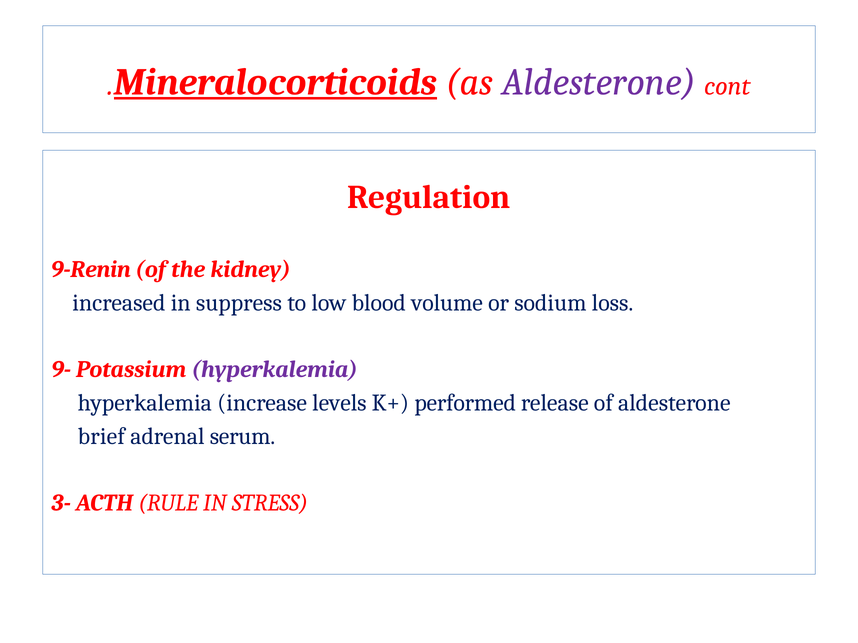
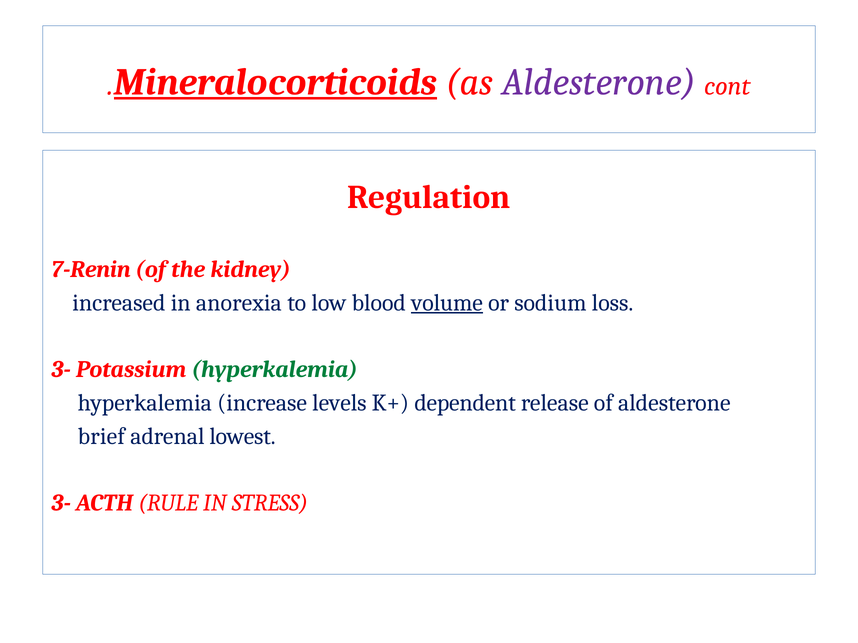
9-Renin: 9-Renin -> 7-Renin
suppress: suppress -> anorexia
volume underline: none -> present
9- at (61, 370): 9- -> 3-
hyperkalemia at (275, 370) colour: purple -> green
performed: performed -> dependent
serum: serum -> lowest
